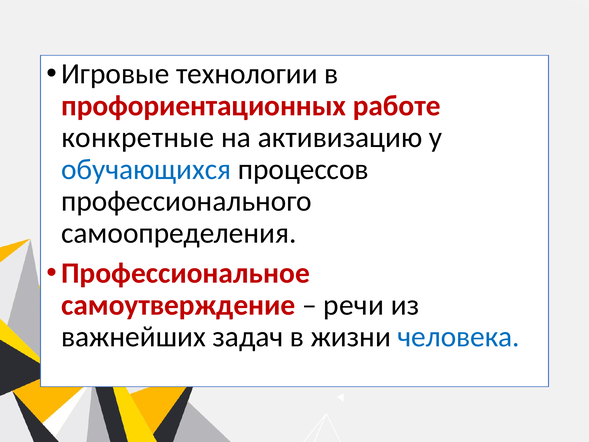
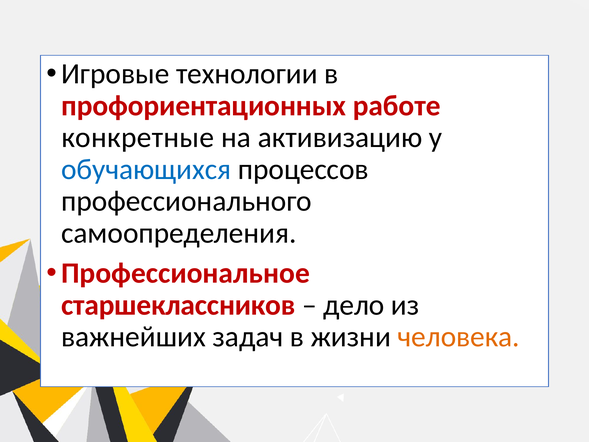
самоутверждение: самоутверждение -> старшеклассников
речи: речи -> дело
человека colour: blue -> orange
